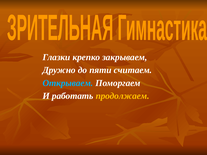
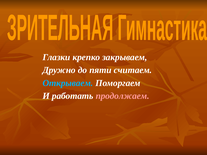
продолжаем colour: yellow -> pink
